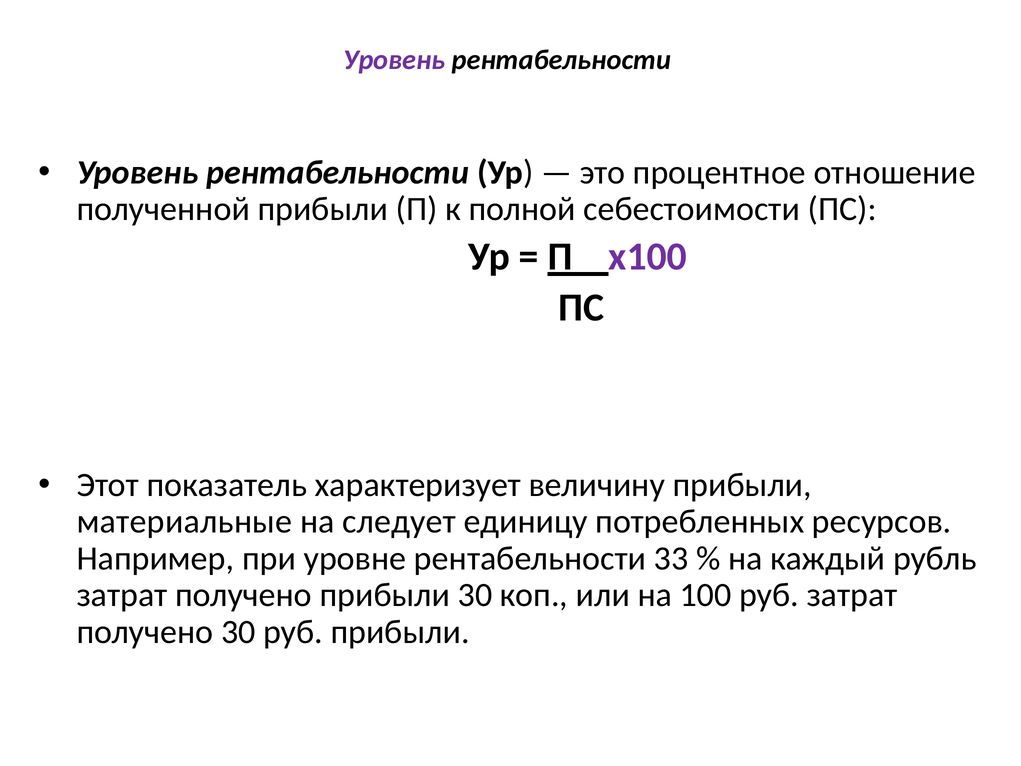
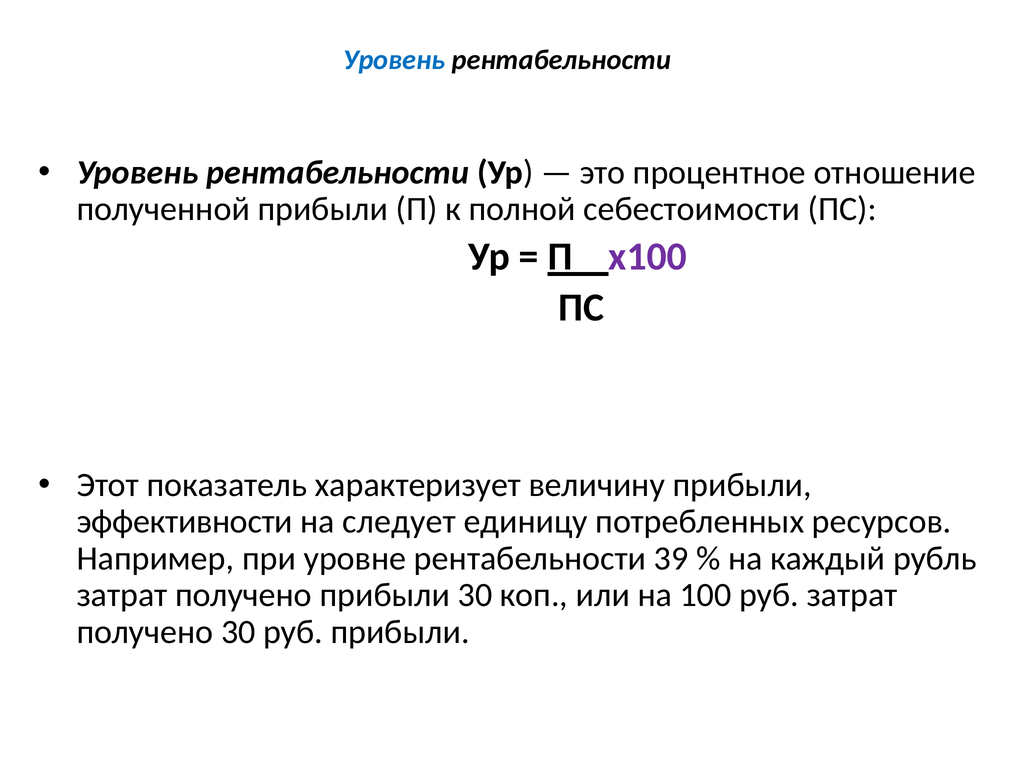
Уровень at (394, 60) colour: purple -> blue
материальные: материальные -> эффективности
33: 33 -> 39
